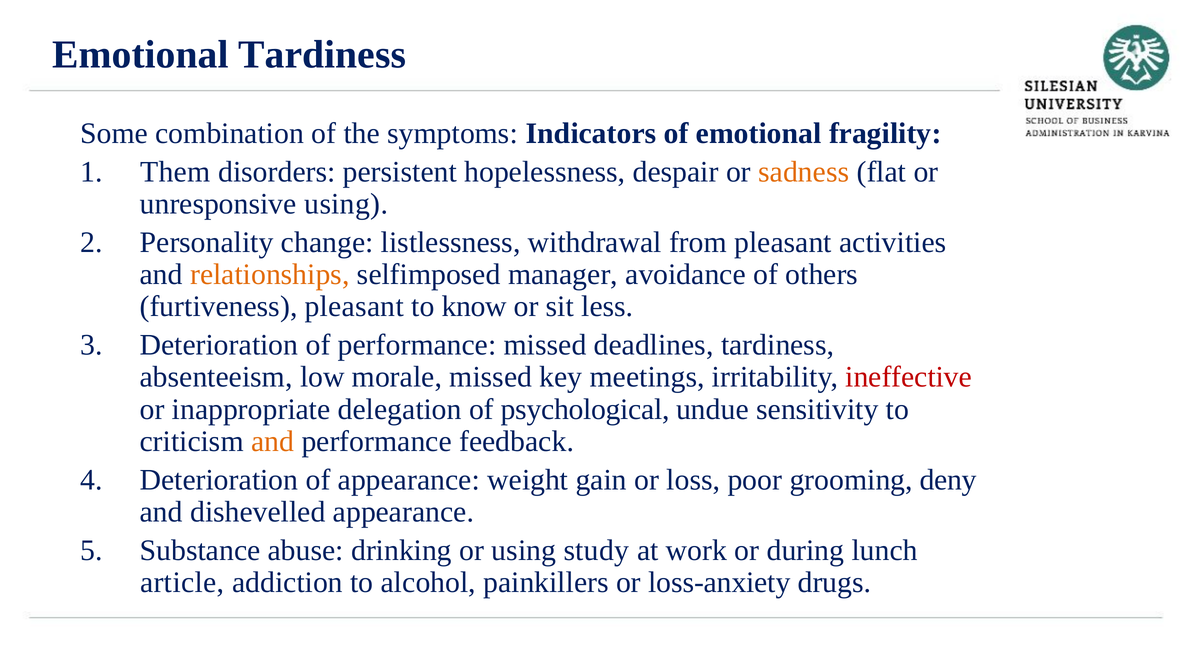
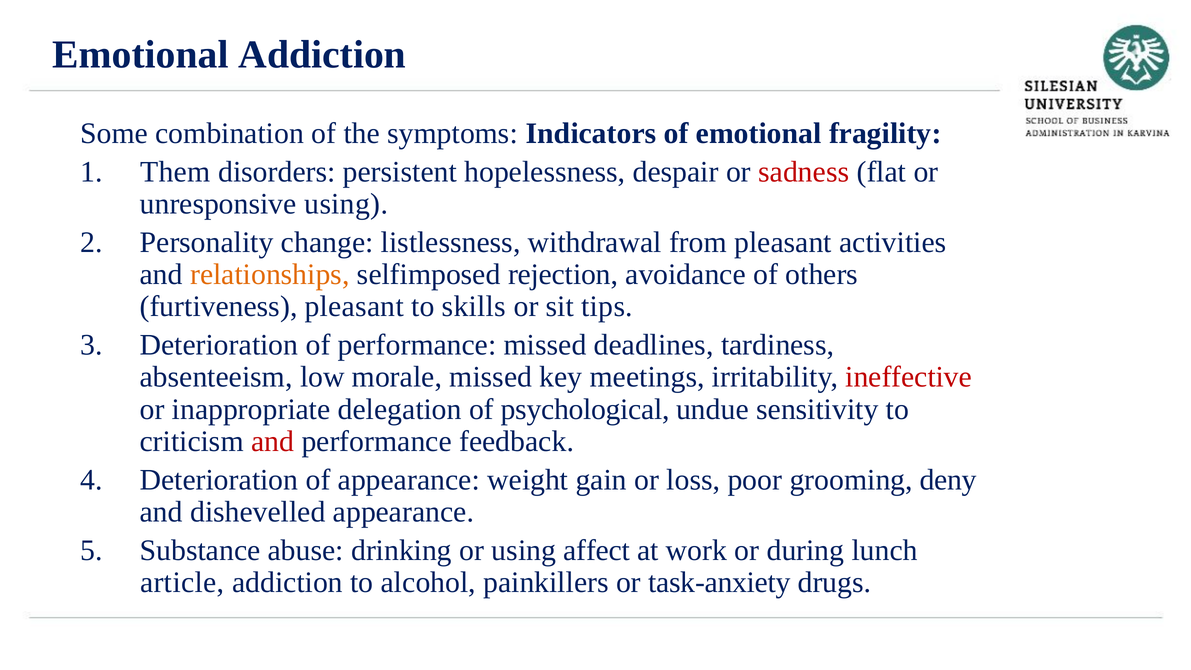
Emotional Tardiness: Tardiness -> Addiction
sadness colour: orange -> red
manager: manager -> rejection
know: know -> skills
less: less -> tips
and at (273, 441) colour: orange -> red
study: study -> affect
loss-anxiety: loss-anxiety -> task-anxiety
